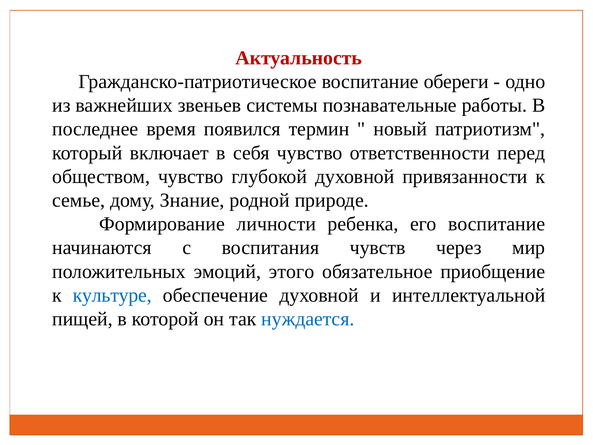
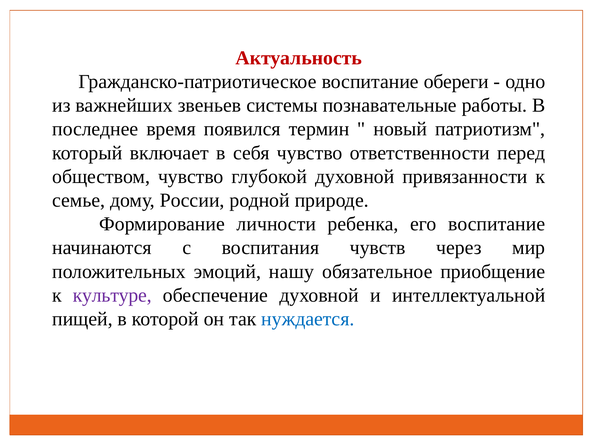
Знание: Знание -> России
этого: этого -> нашу
культуре colour: blue -> purple
